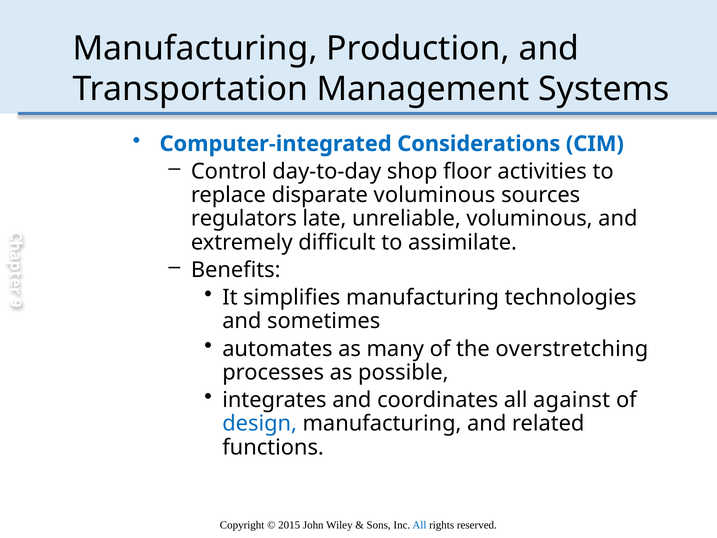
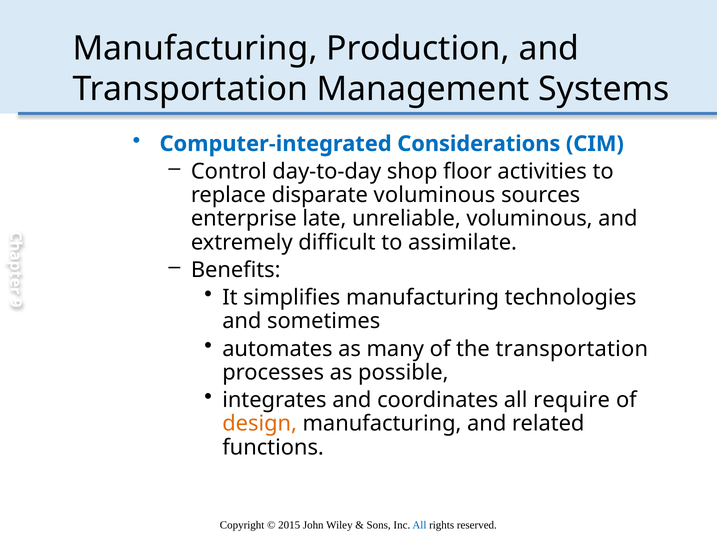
regulators: regulators -> enterprise
the overstretching: overstretching -> transportation
against: against -> require
design colour: blue -> orange
